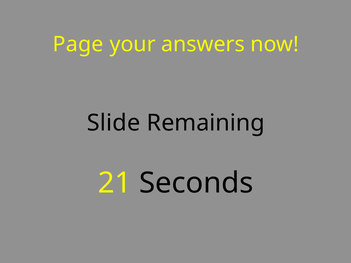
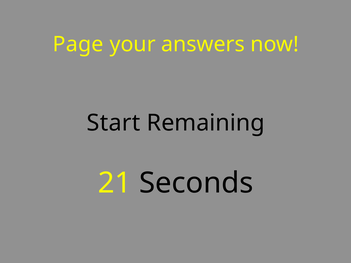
Slide: Slide -> Start
